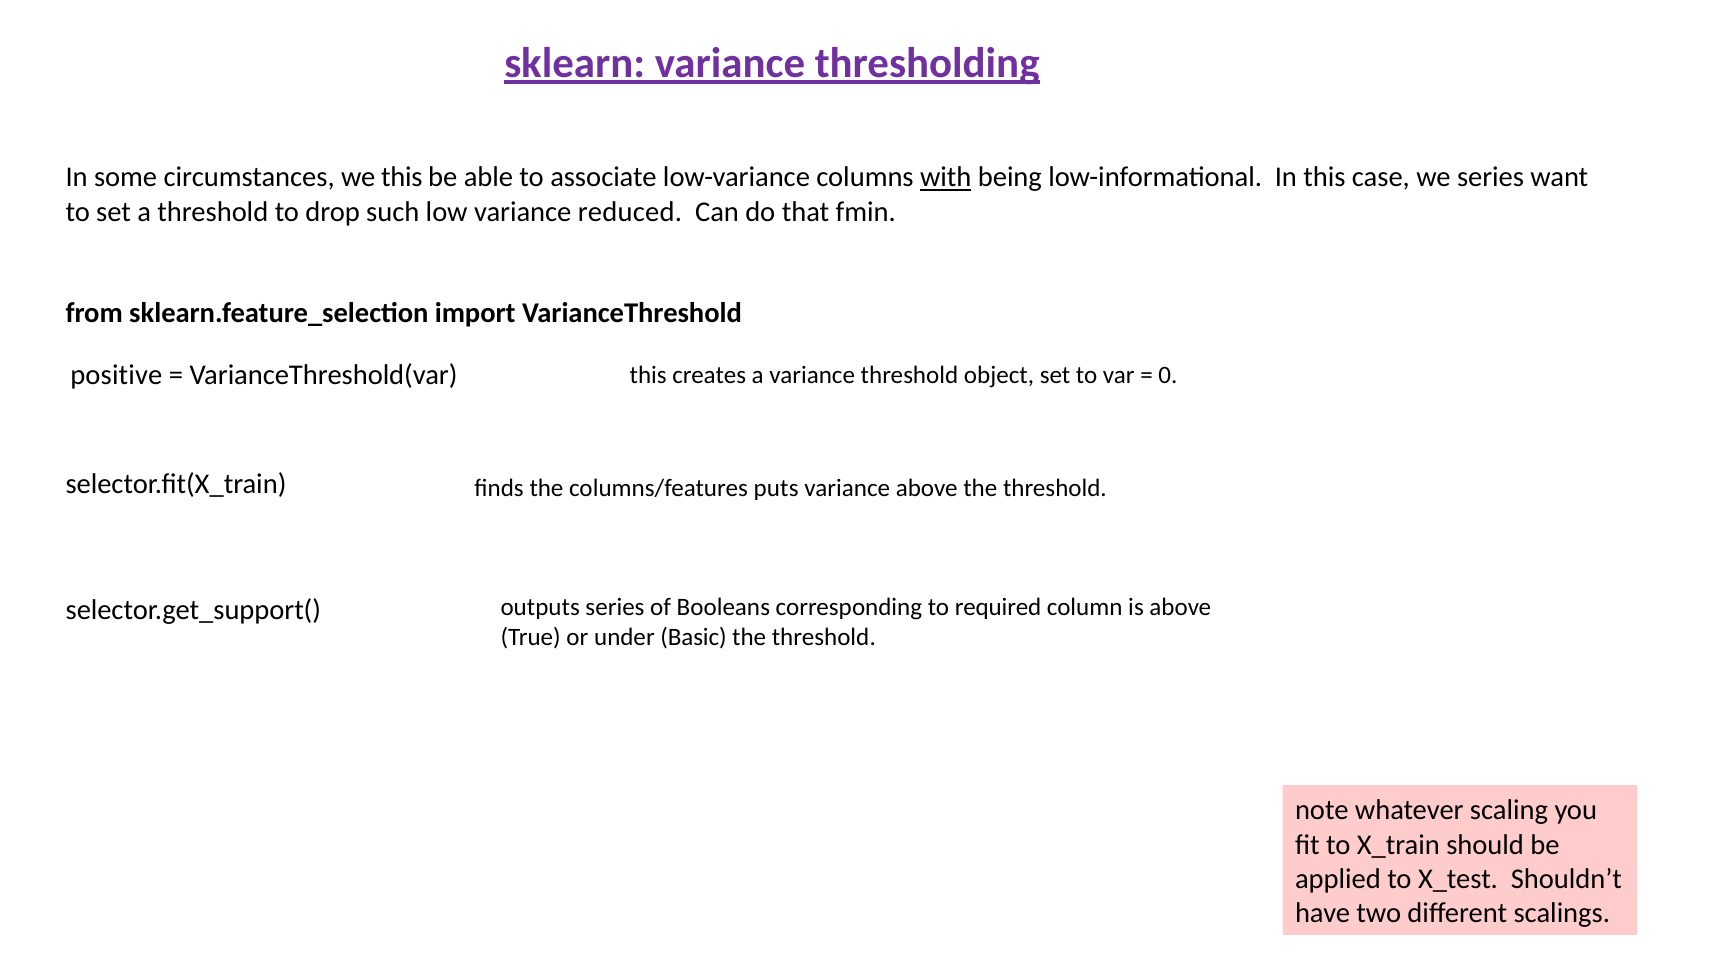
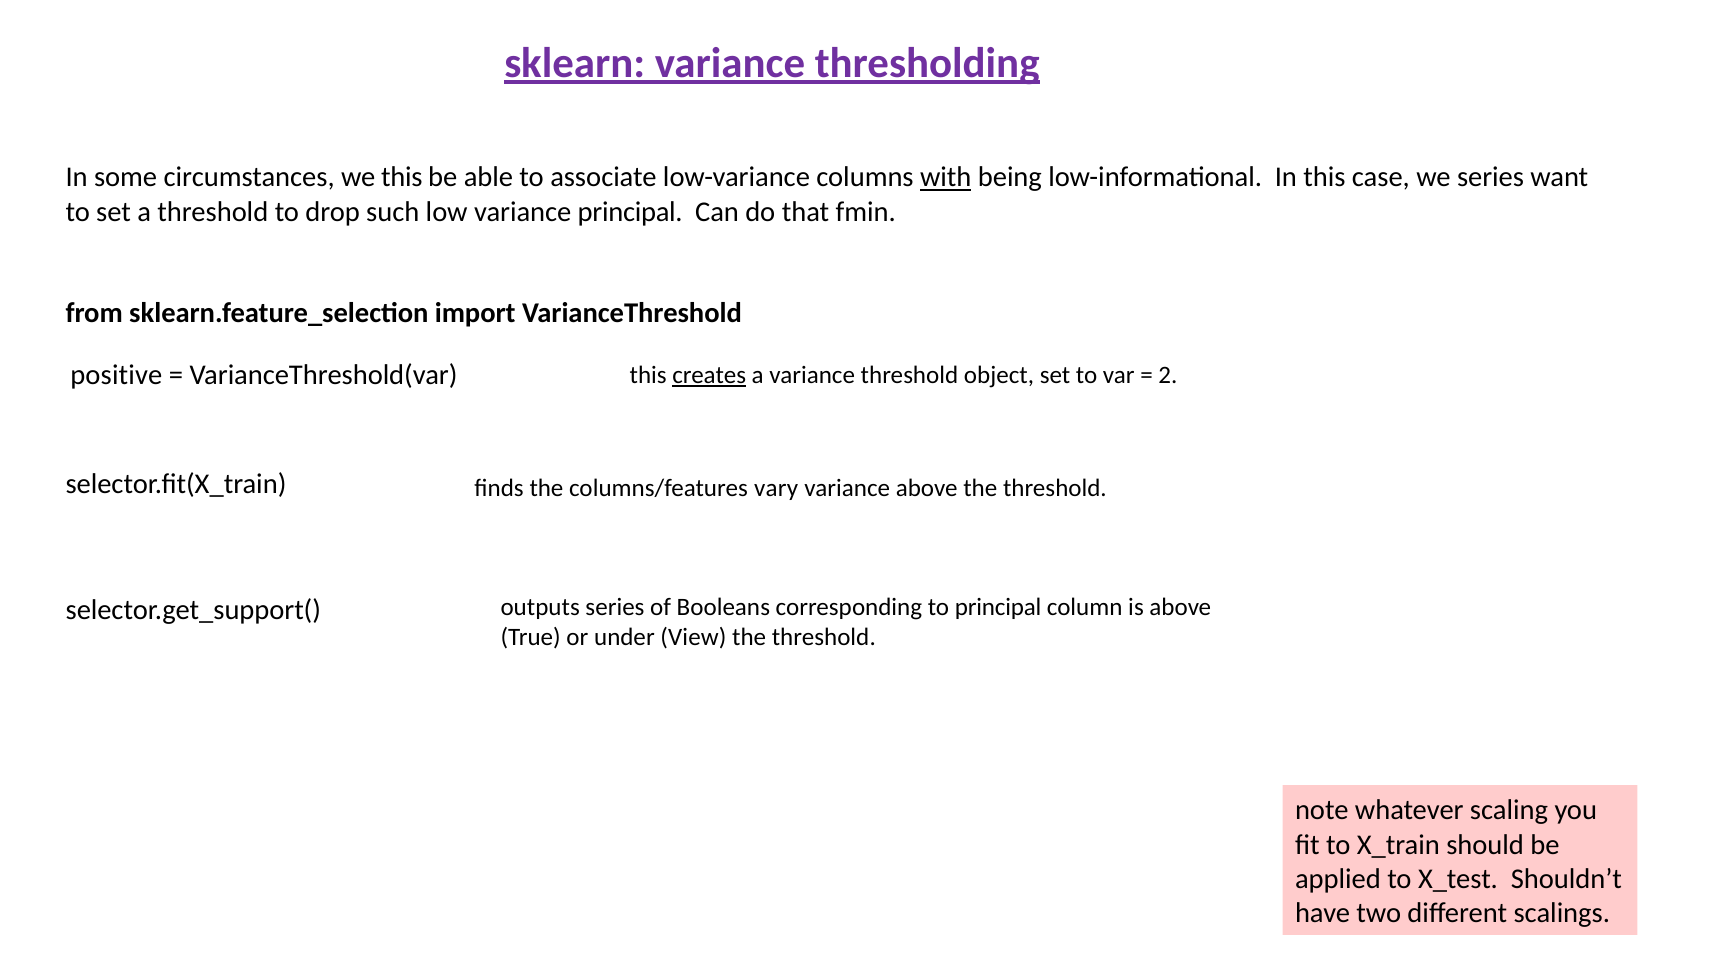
variance reduced: reduced -> principal
creates underline: none -> present
0: 0 -> 2
puts: puts -> vary
to required: required -> principal
Basic: Basic -> View
